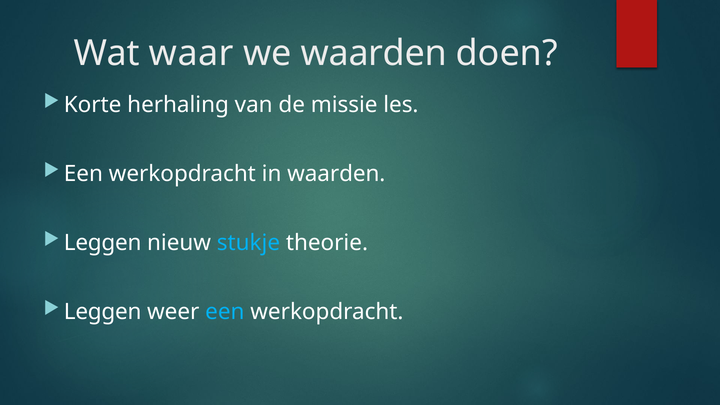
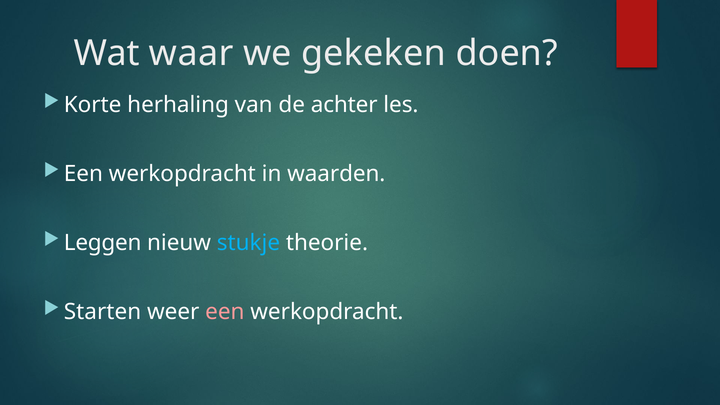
we waarden: waarden -> gekeken
missie: missie -> achter
Leggen at (103, 312): Leggen -> Starten
een at (225, 312) colour: light blue -> pink
